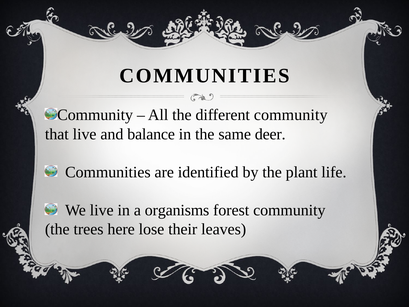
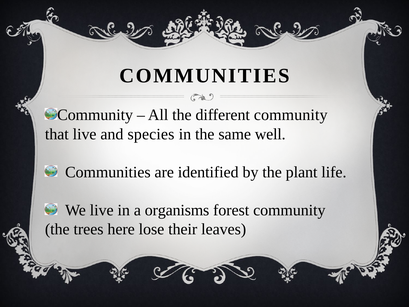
balance: balance -> species
deer: deer -> well
